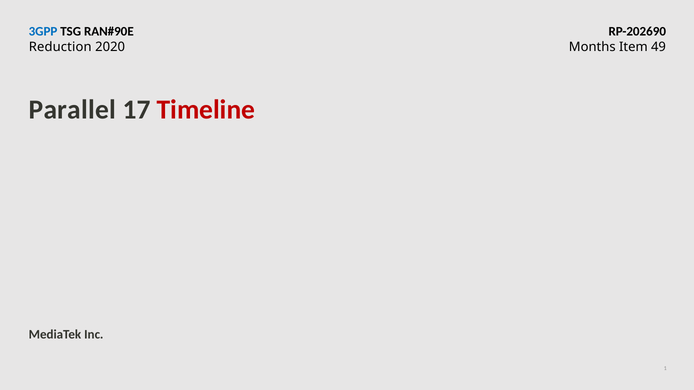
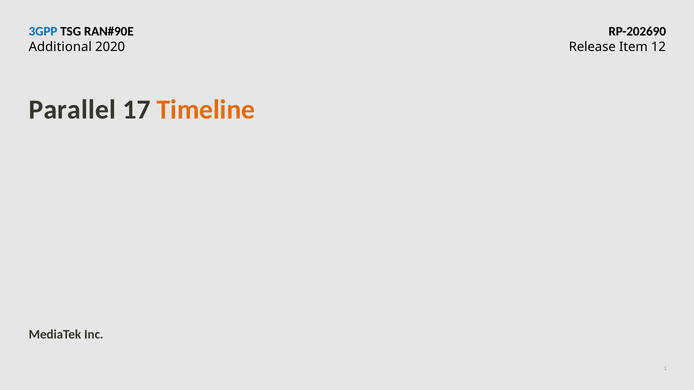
Reduction: Reduction -> Additional
Months: Months -> Release
49: 49 -> 12
Timeline colour: red -> orange
